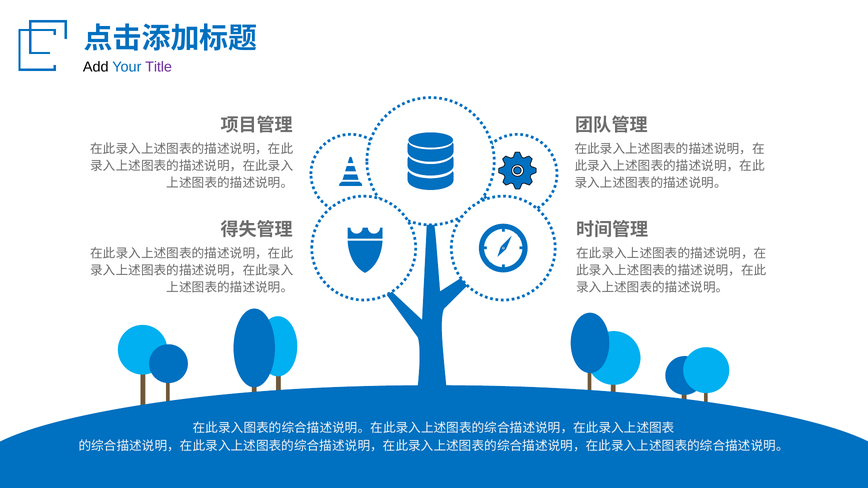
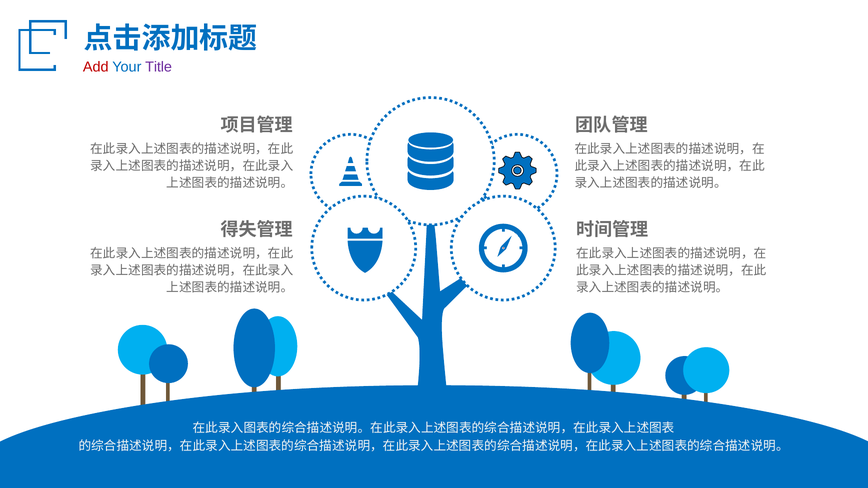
Add colour: black -> red
